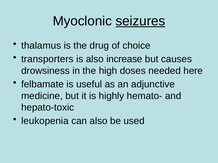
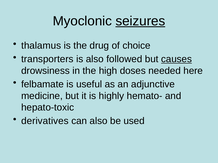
increase: increase -> followed
causes underline: none -> present
leukopenia: leukopenia -> derivatives
